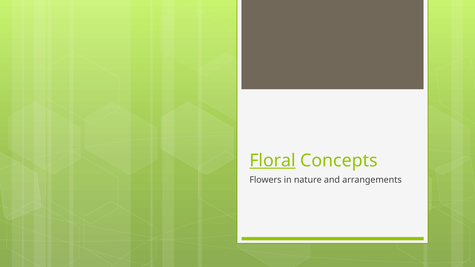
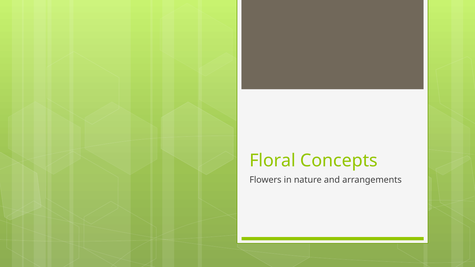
Floral underline: present -> none
